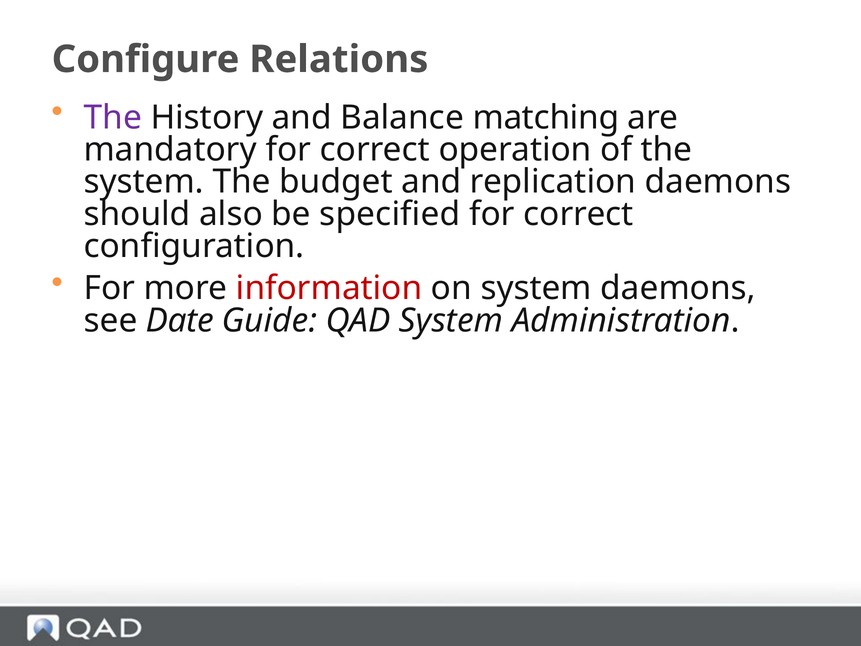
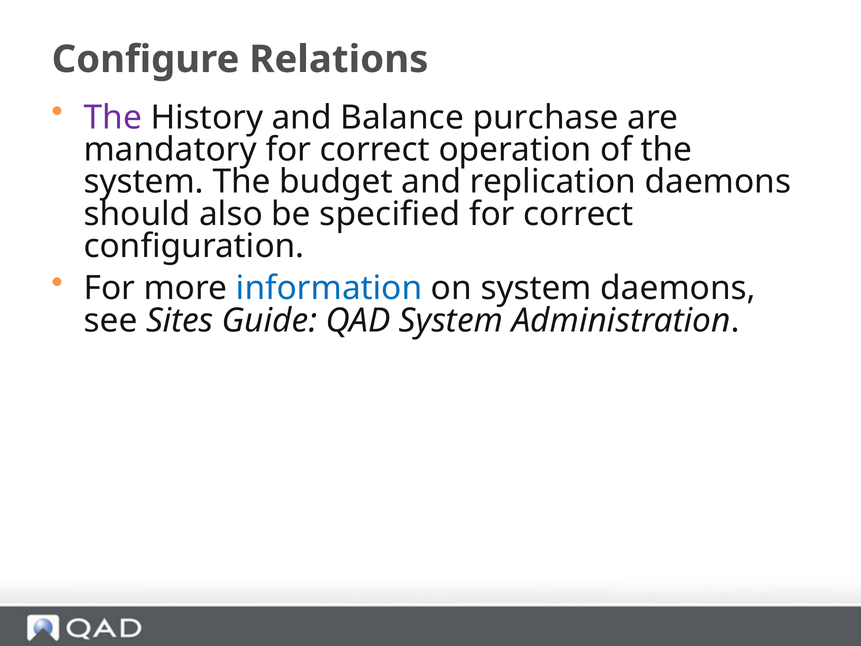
matching: matching -> purchase
information colour: red -> blue
Date: Date -> Sites
